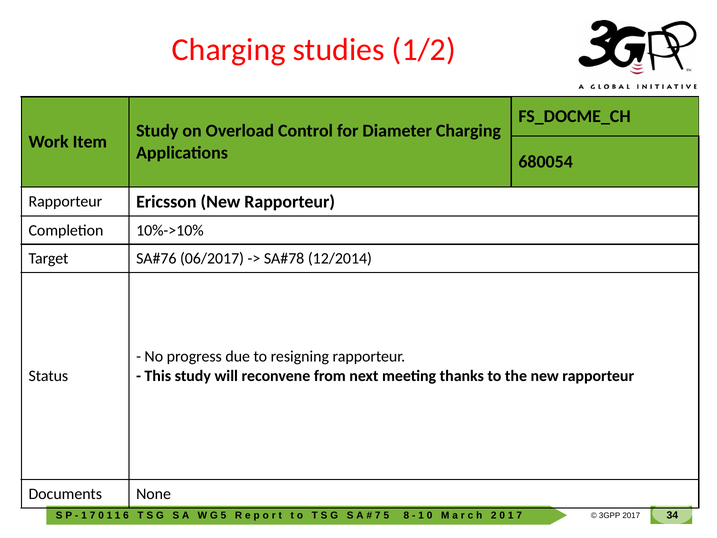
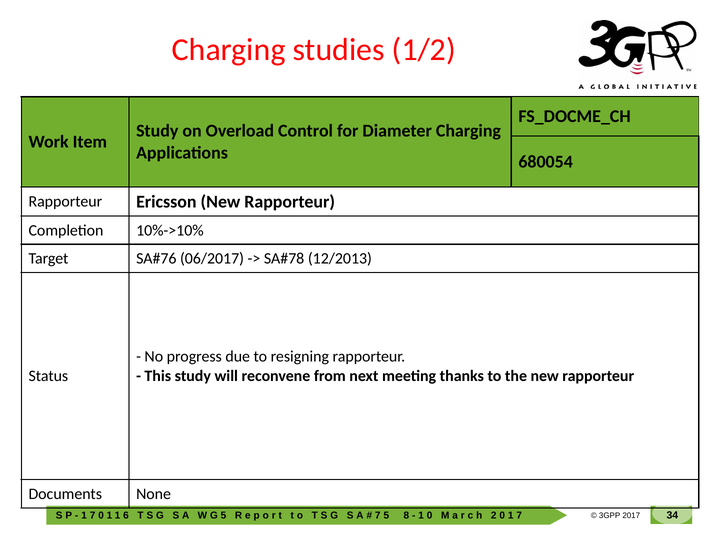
12/2014: 12/2014 -> 12/2013
